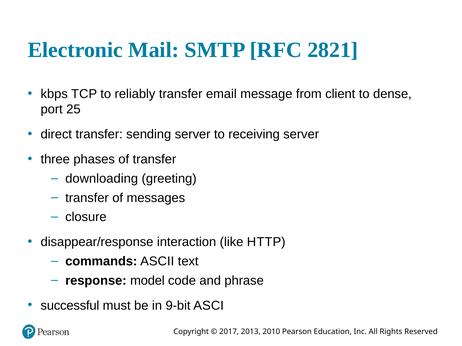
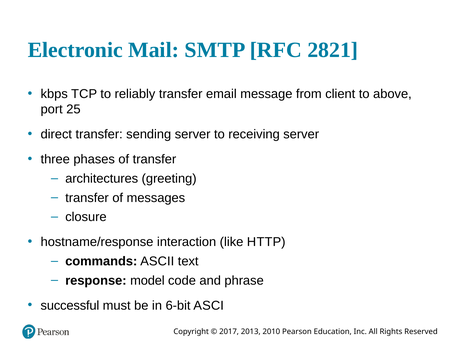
dense: dense -> above
downloading: downloading -> architectures
disappear/response: disappear/response -> hostname/response
9-bit: 9-bit -> 6-bit
